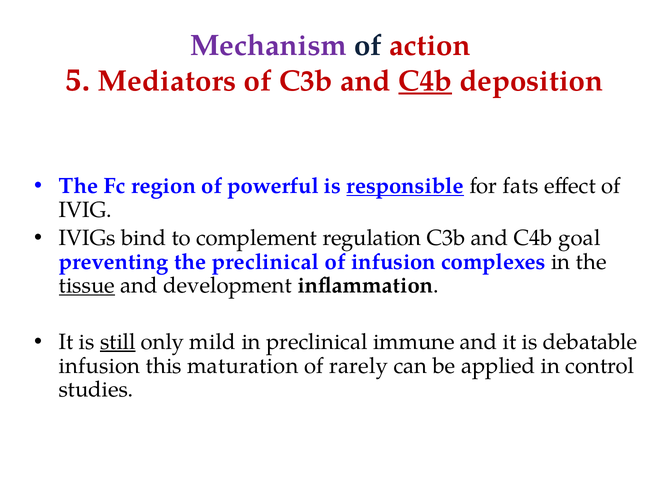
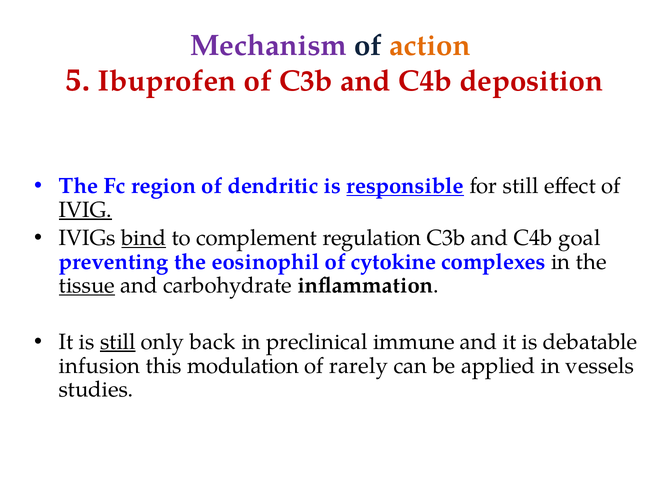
action colour: red -> orange
Mediators: Mediators -> Ibuprofen
C4b at (425, 81) underline: present -> none
powerful: powerful -> dendritic
for fats: fats -> still
IVIG underline: none -> present
bind underline: none -> present
the preclinical: preclinical -> eosinophil
of infusion: infusion -> cytokine
development: development -> carbohydrate
mild: mild -> back
maturation: maturation -> modulation
control: control -> vessels
